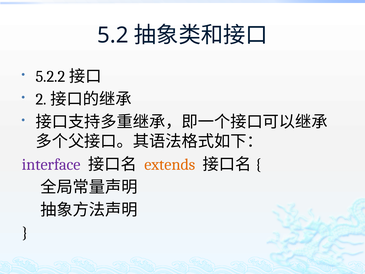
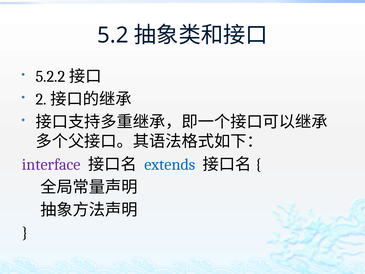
extends colour: orange -> blue
